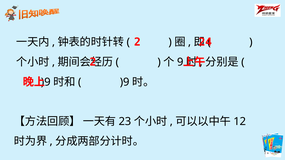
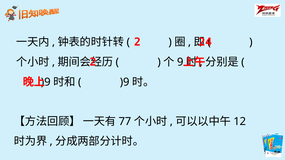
23: 23 -> 77
